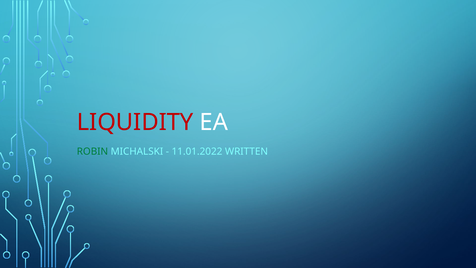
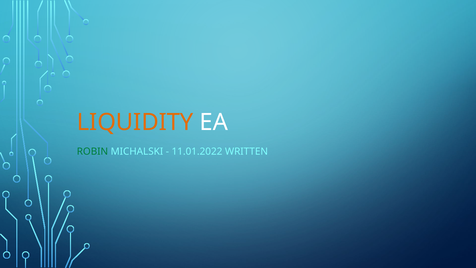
LIQUIDITY colour: red -> orange
